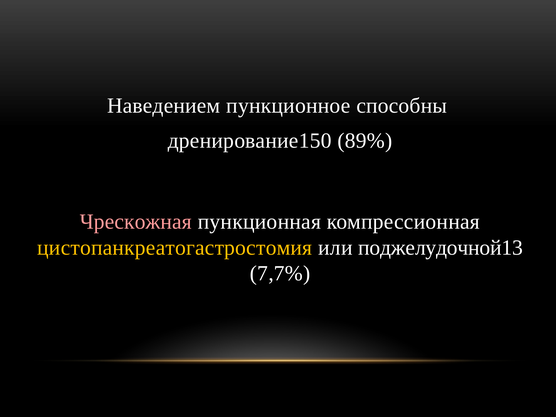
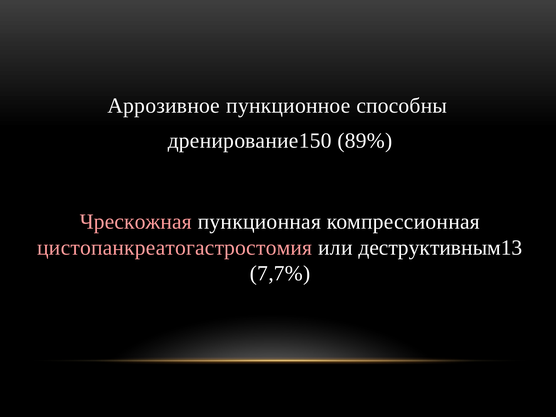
Наведением: Наведением -> Аррозивное
цистопанкреатогастростомия colour: yellow -> pink
поджелудочной13: поджелудочной13 -> деструктивным13
